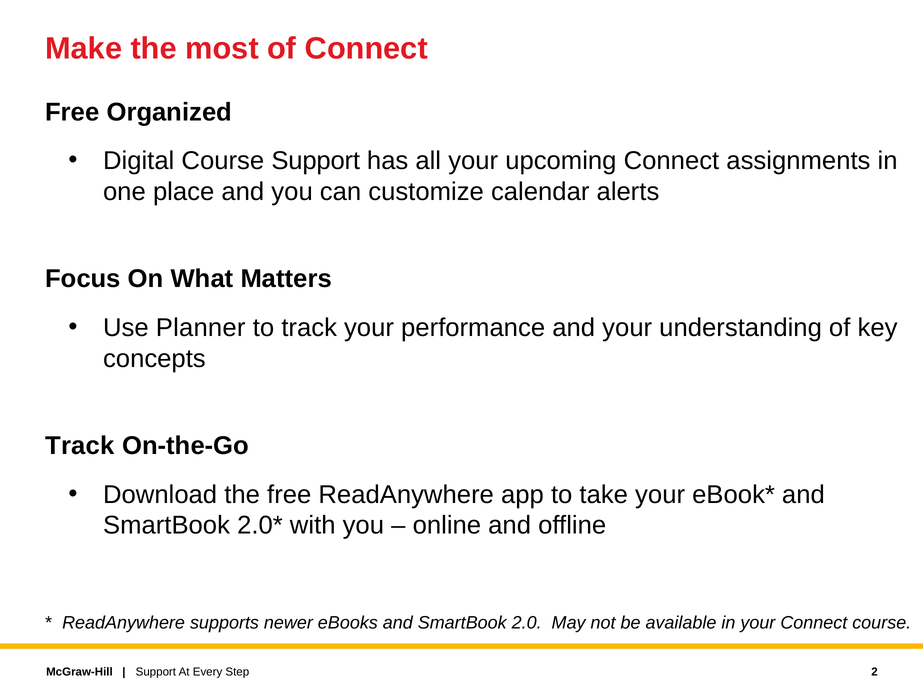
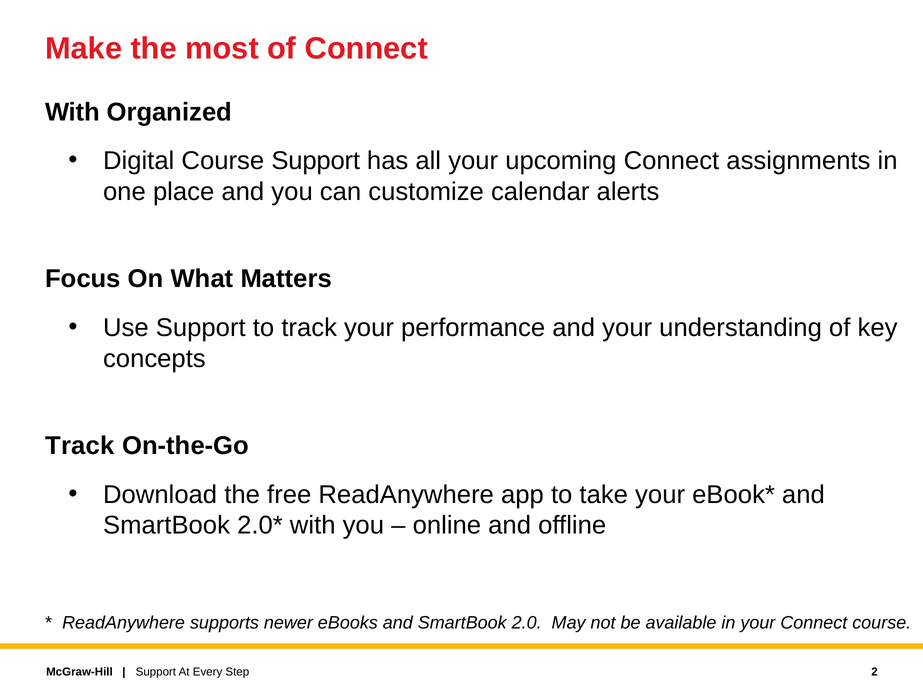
Free at (72, 112): Free -> With
Use Planner: Planner -> Support
